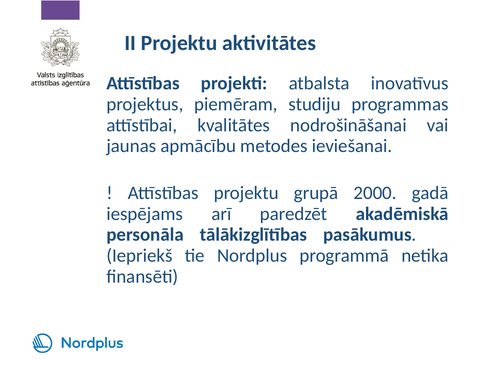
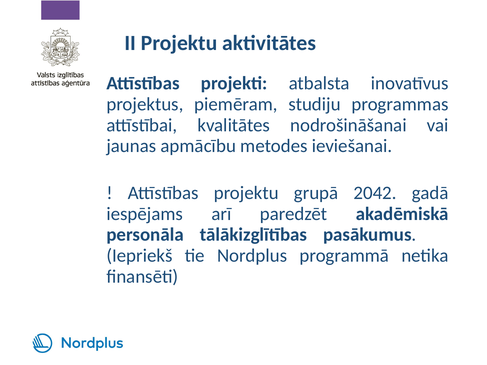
2000: 2000 -> 2042
